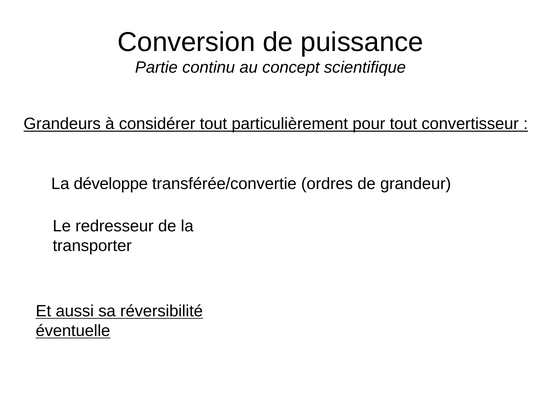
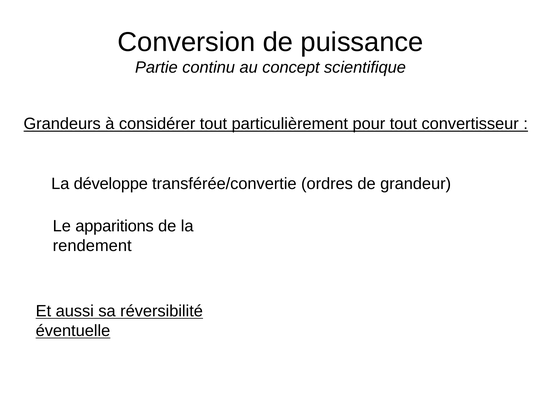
redresseur: redresseur -> apparitions
transporter: transporter -> rendement
